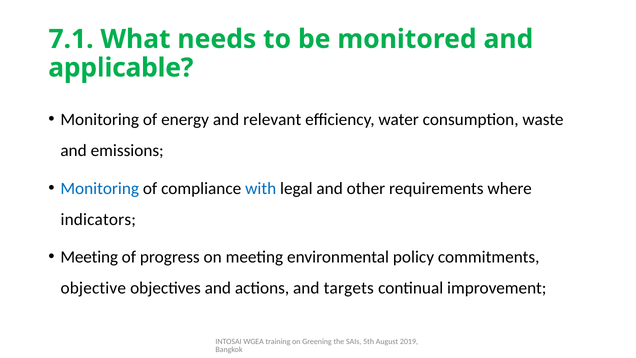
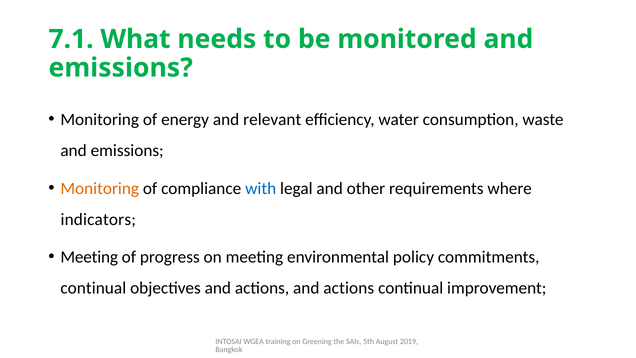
applicable at (121, 68): applicable -> emissions
Monitoring at (100, 188) colour: blue -> orange
objective at (93, 288): objective -> continual
actions and targets: targets -> actions
